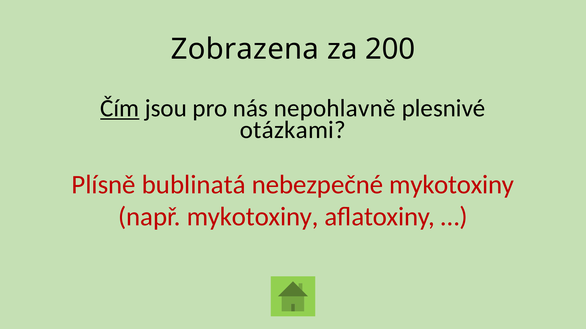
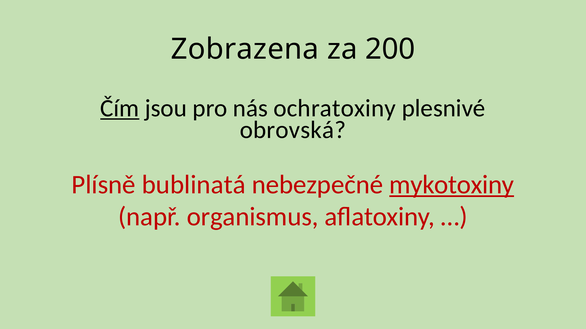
nepohlavně: nepohlavně -> ochratoxiny
otázkami: otázkami -> obrovská
mykotoxiny at (452, 185) underline: none -> present
např mykotoxiny: mykotoxiny -> organismus
